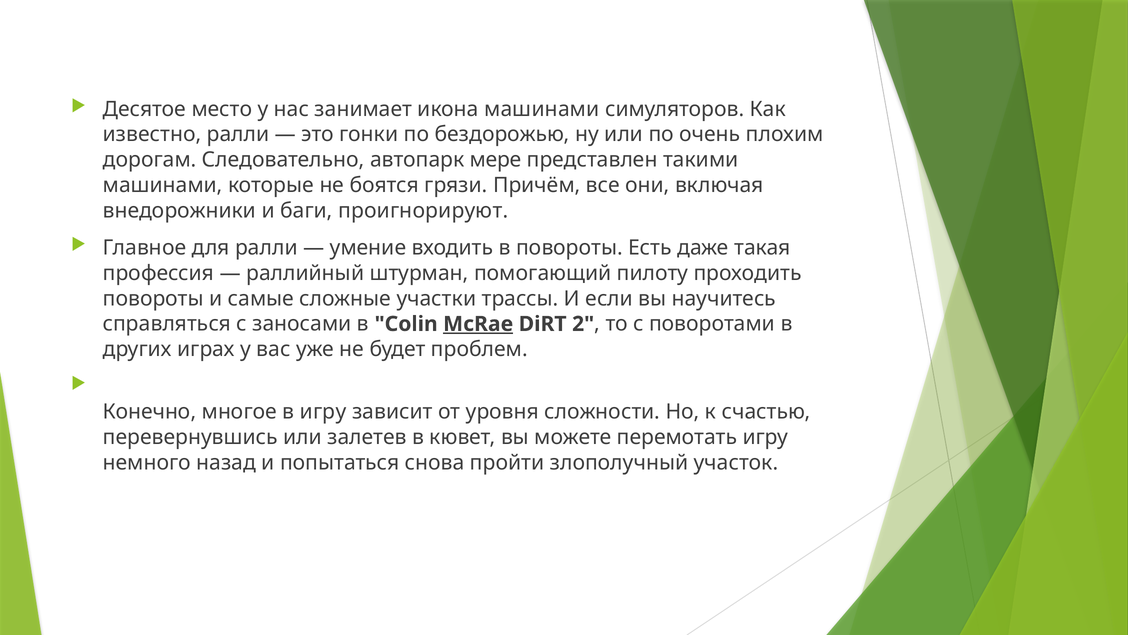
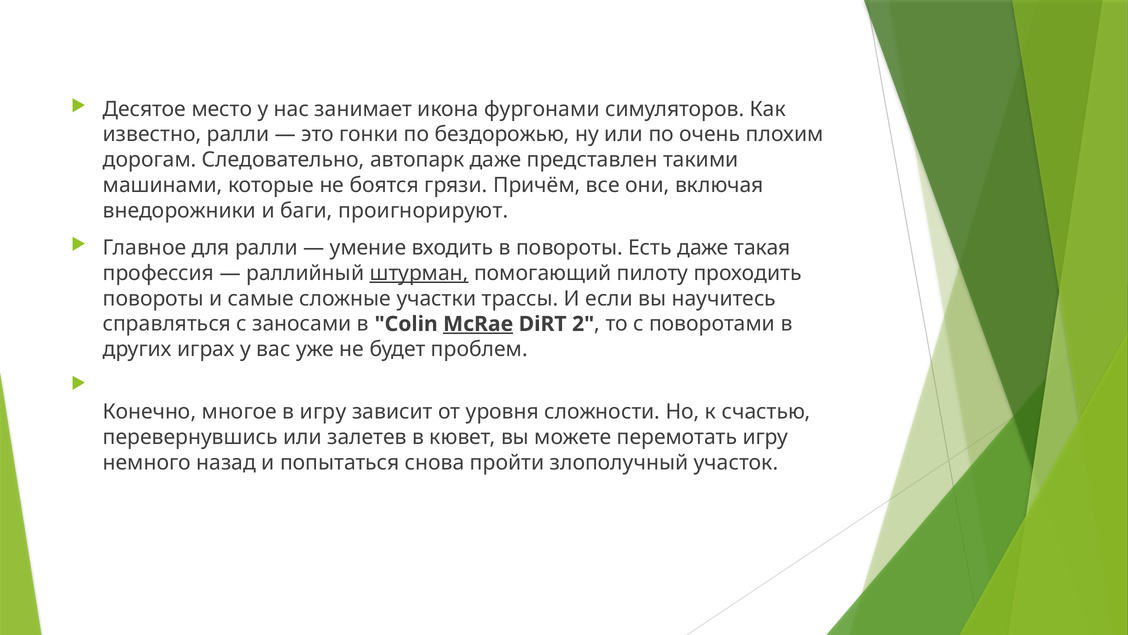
икона машинами: машинами -> фургонами
автопарк мере: мере -> даже
штурман underline: none -> present
